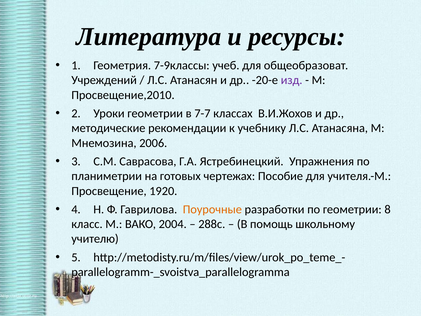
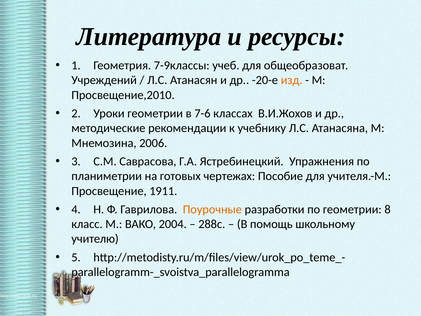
изд colour: purple -> orange
7-7: 7-7 -> 7-6
1920: 1920 -> 1911
